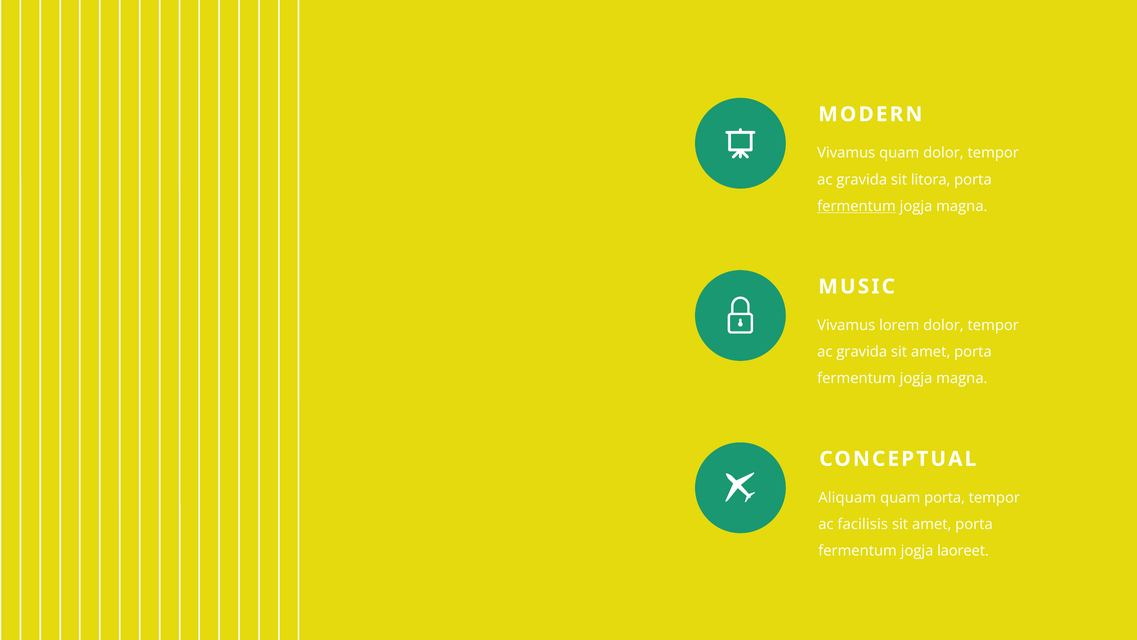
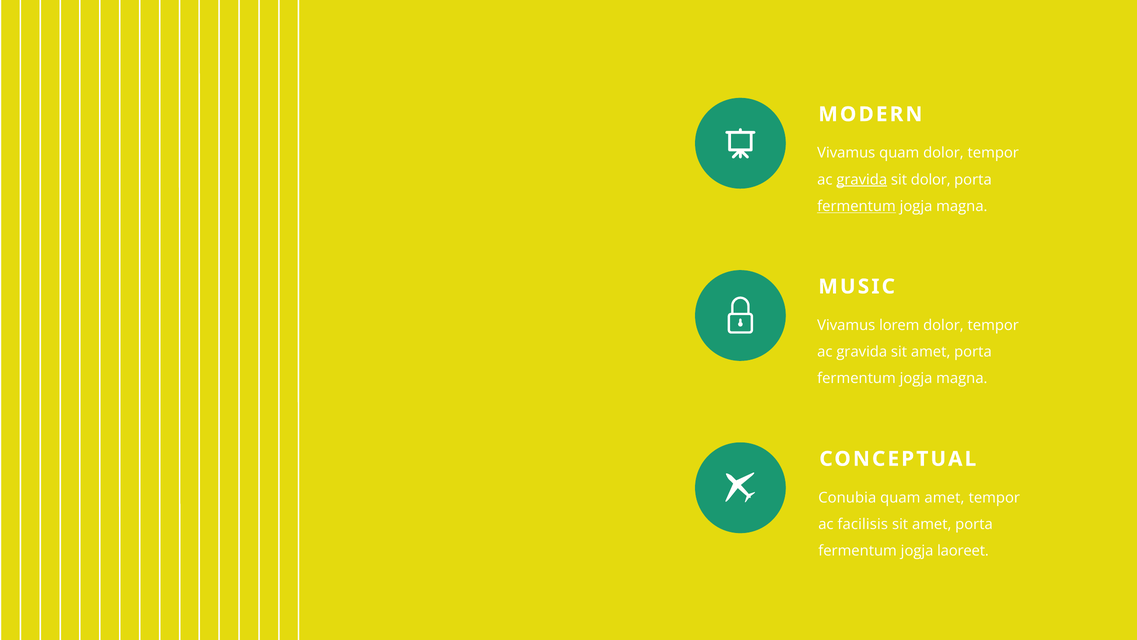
gravida at (862, 180) underline: none -> present
sit litora: litora -> dolor
Aliquam: Aliquam -> Conubia
quam porta: porta -> amet
